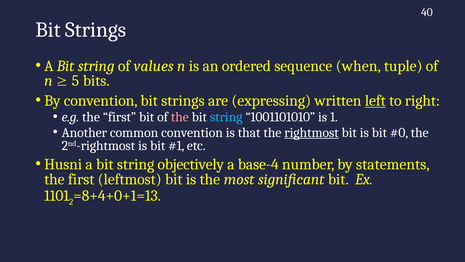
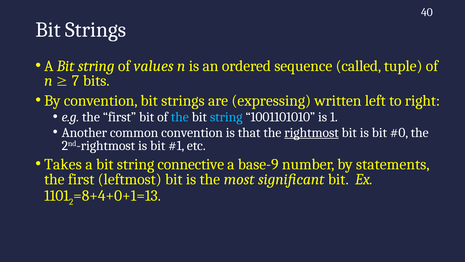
when: when -> called
5: 5 -> 7
left underline: present -> none
the at (180, 117) colour: pink -> light blue
Husni: Husni -> Takes
objectively: objectively -> connective
base-4: base-4 -> base-9
